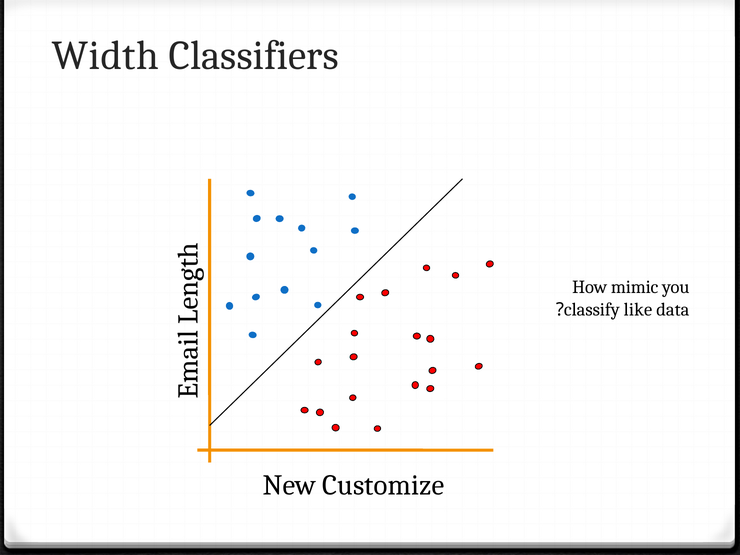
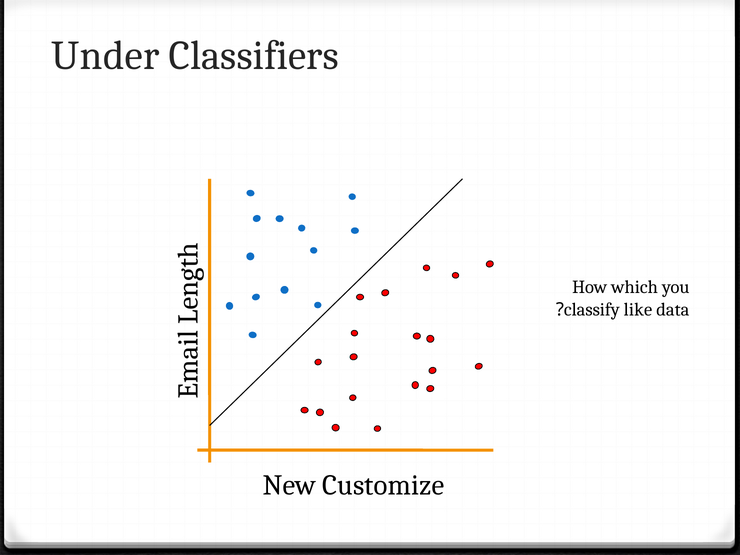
Width: Width -> Under
mimic: mimic -> which
